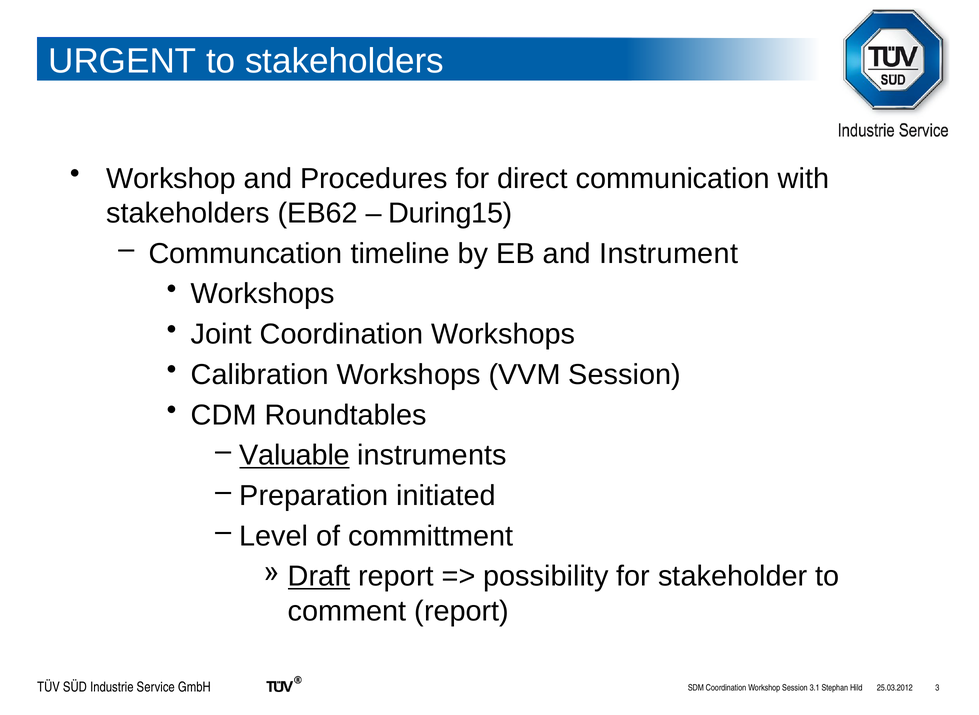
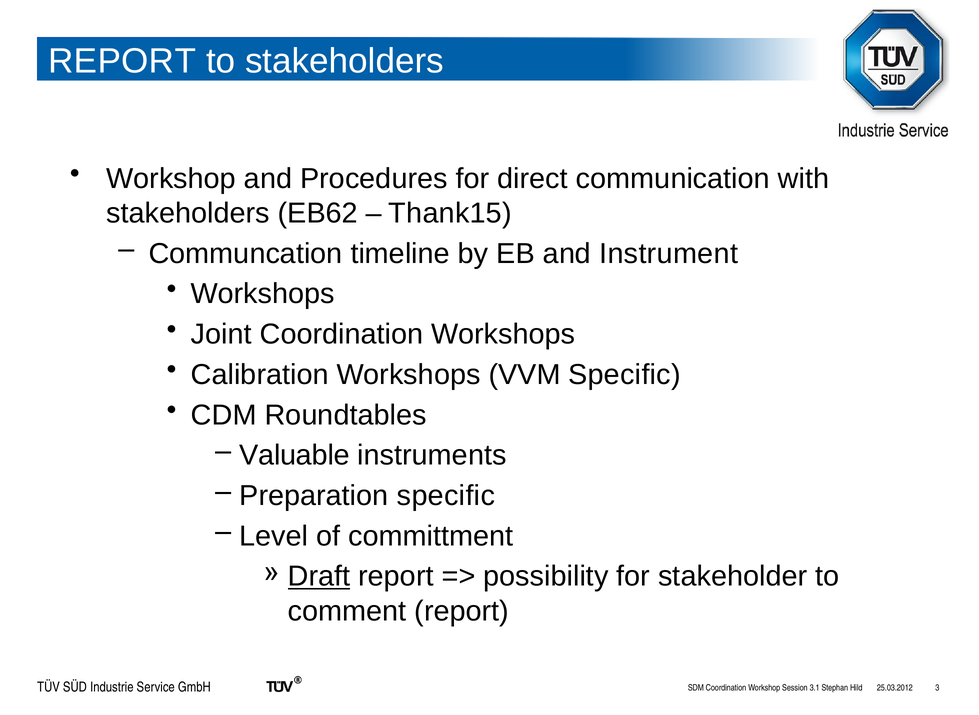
URGENT at (122, 61): URGENT -> REPORT
During15: During15 -> Thank15
VVM Session: Session -> Specific
Valuable underline: present -> none
Preparation initiated: initiated -> specific
